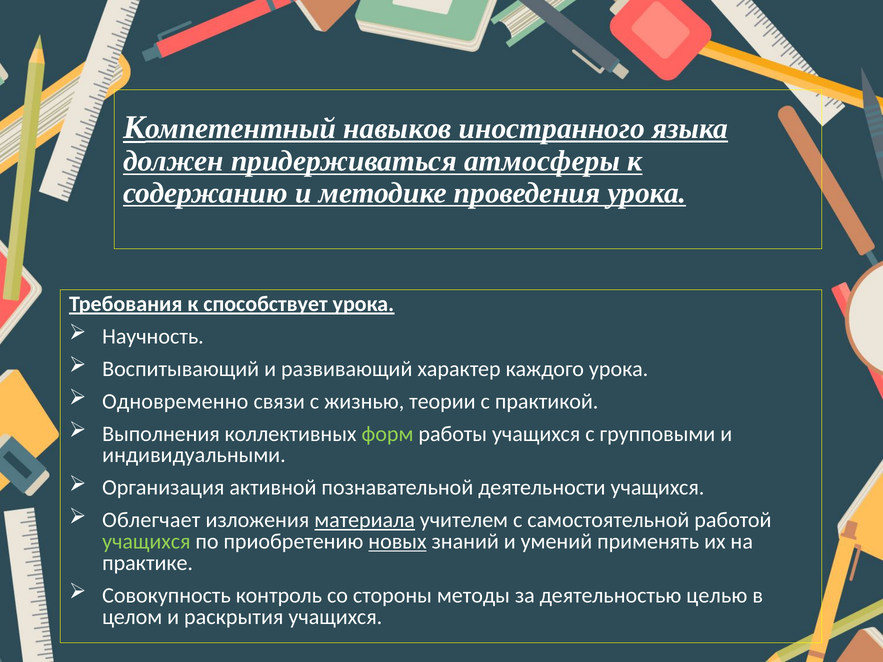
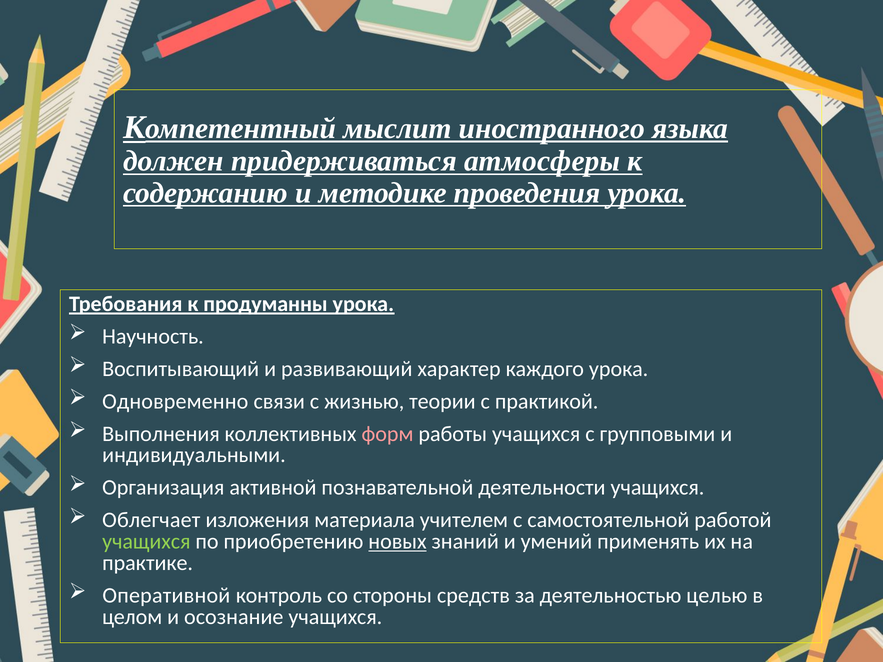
навыков: навыков -> мыслит
способствует: способствует -> продуманны
форм colour: light green -> pink
материала underline: present -> none
Совокупность: Совокупность -> Оперативной
методы: методы -> средств
раскрытия: раскрытия -> осознание
